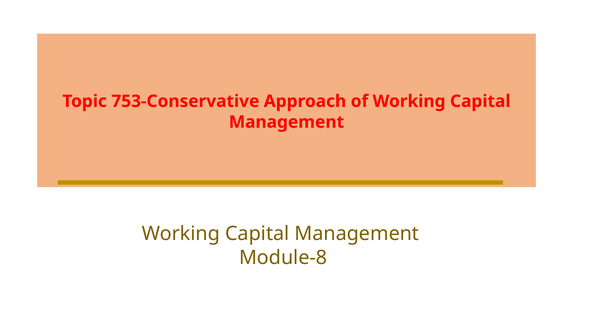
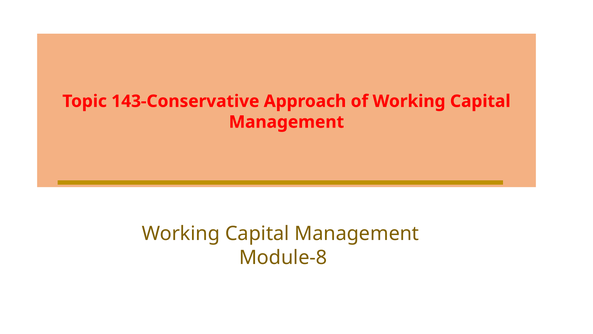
753-Conservative: 753-Conservative -> 143-Conservative
